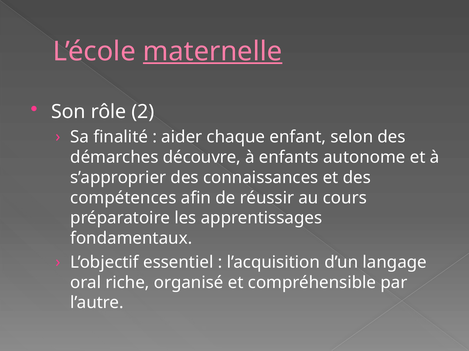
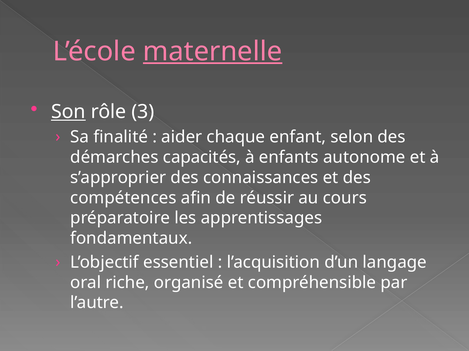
Son underline: none -> present
2: 2 -> 3
découvre: découvre -> capacités
